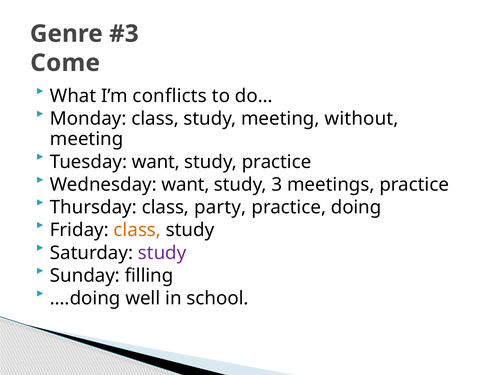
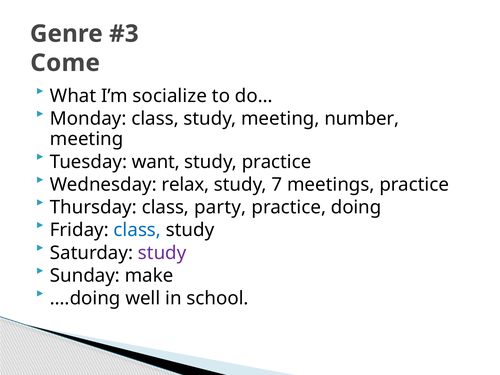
conflicts: conflicts -> socialize
without: without -> number
Wednesday want: want -> relax
3: 3 -> 7
class at (137, 230) colour: orange -> blue
filling: filling -> make
